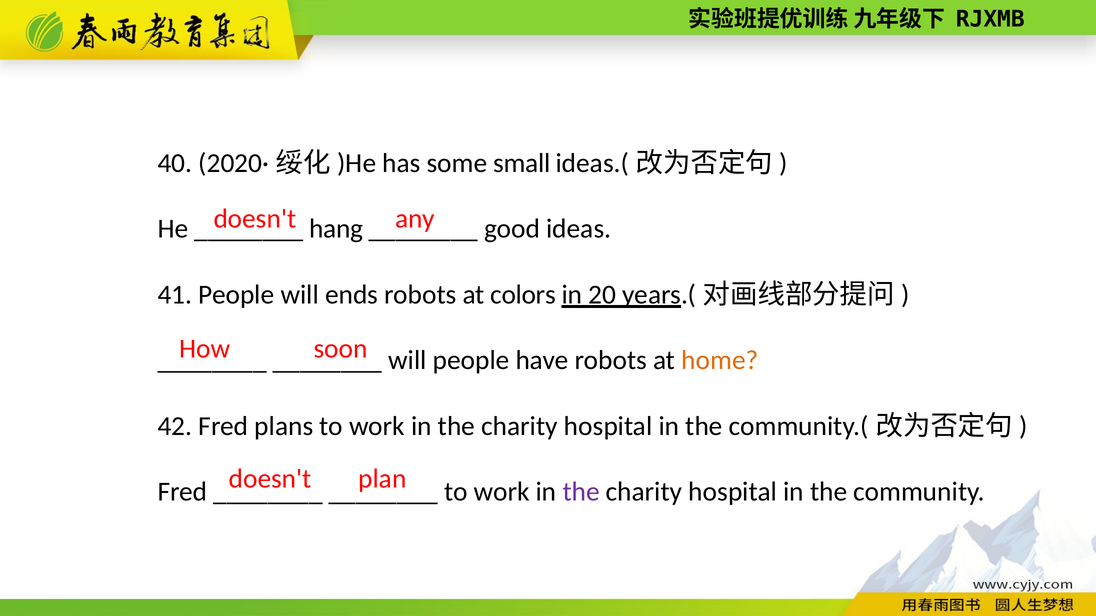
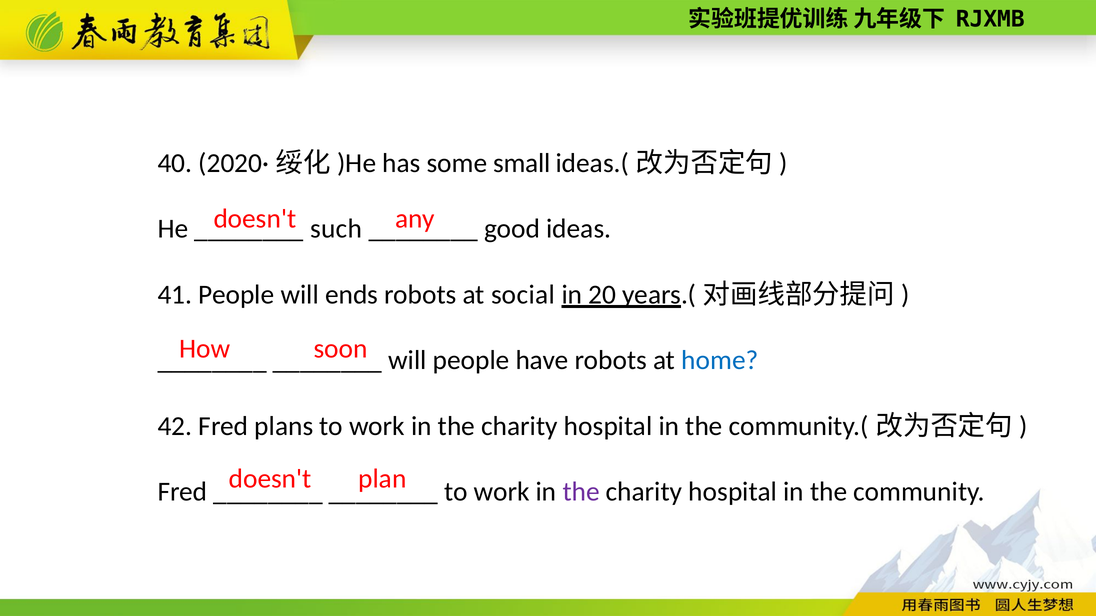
hang: hang -> such
colors: colors -> social
home colour: orange -> blue
